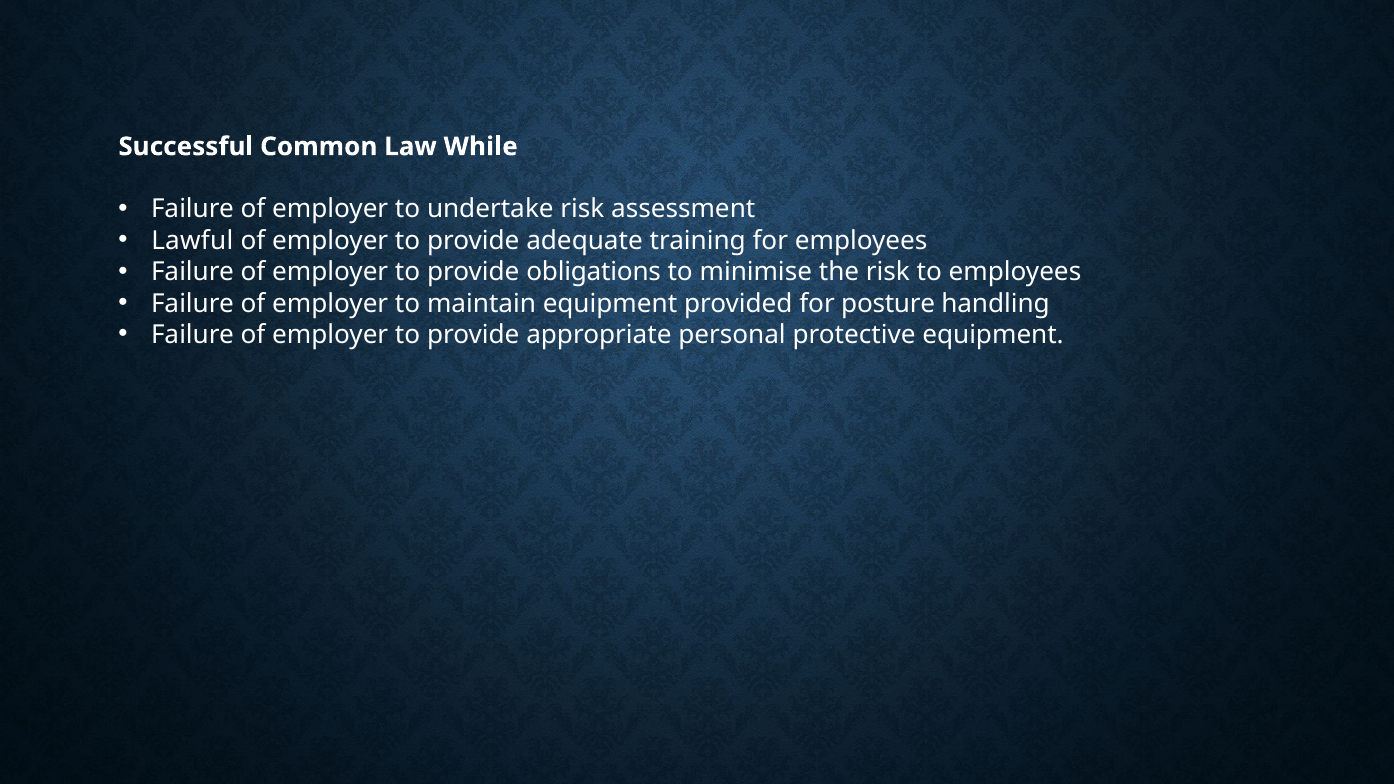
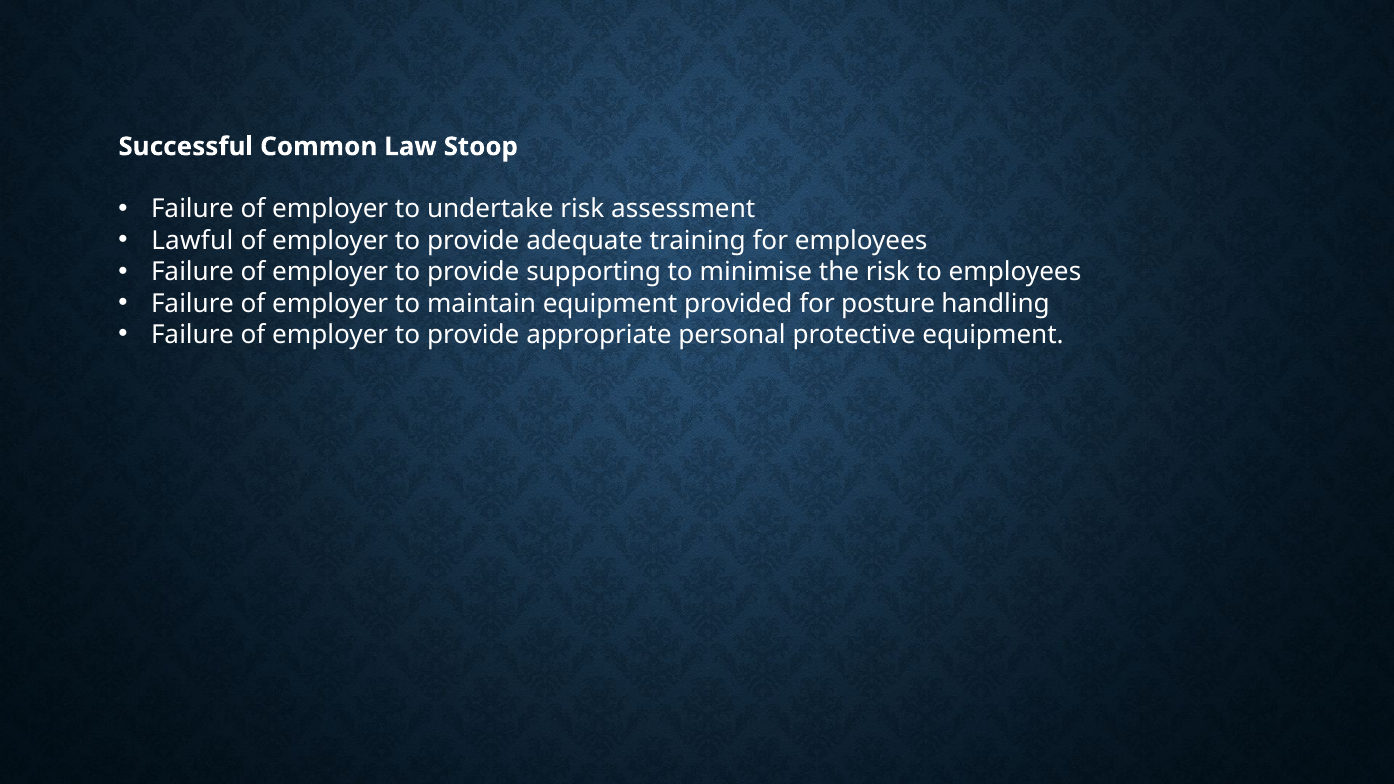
While: While -> Stoop
obligations: obligations -> supporting
